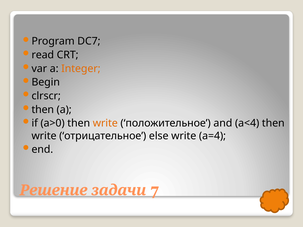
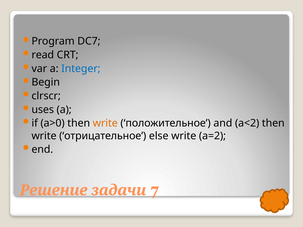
Integer colour: orange -> blue
then at (43, 110): then -> uses
a<4: a<4 -> a<2
a=4: a=4 -> a=2
